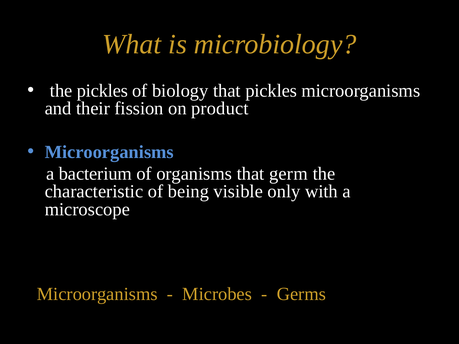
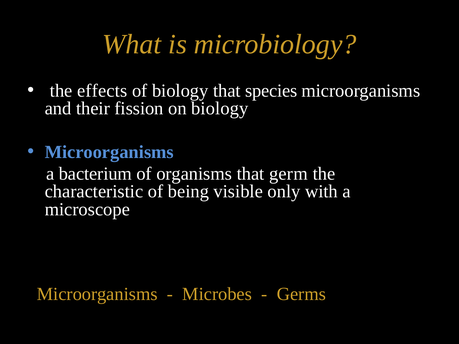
the pickles: pickles -> effects
that pickles: pickles -> species
on product: product -> biology
